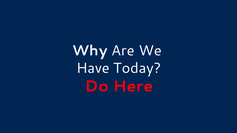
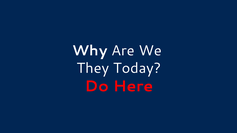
Have: Have -> They
